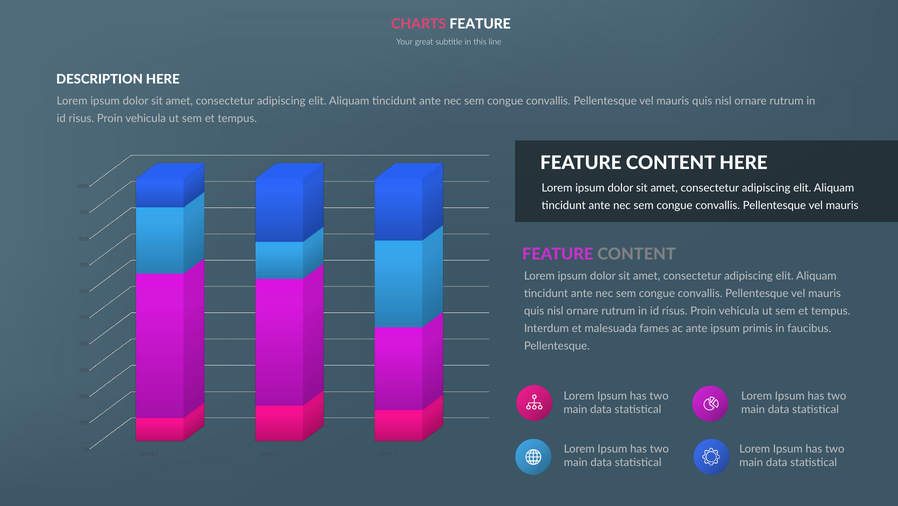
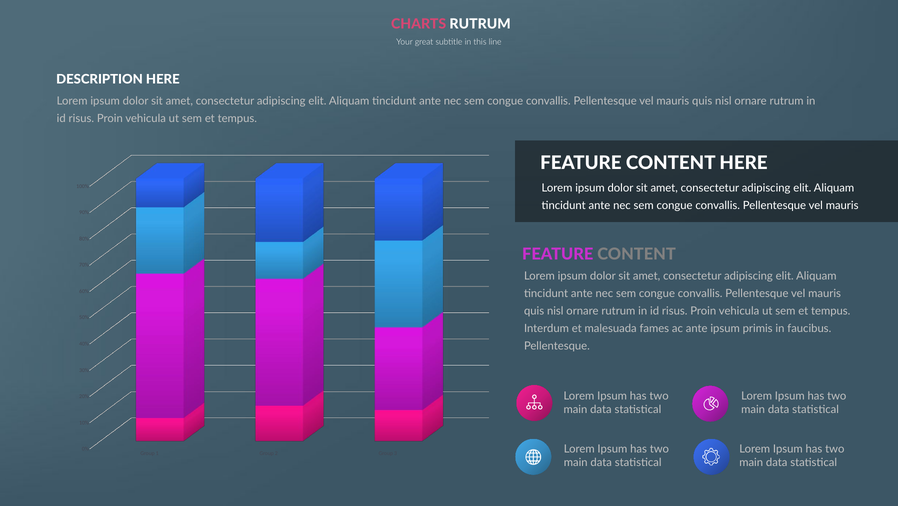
CHARTS FEATURE: FEATURE -> RUTRUM
